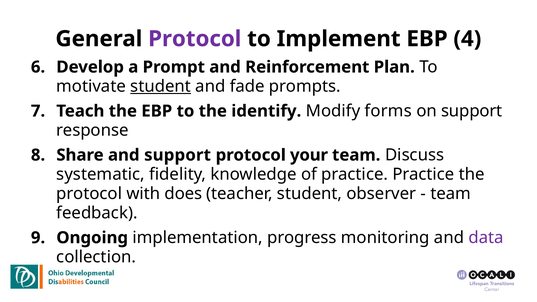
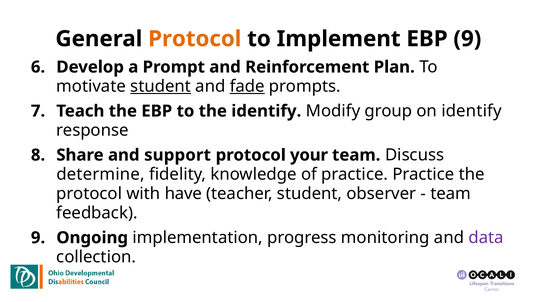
Protocol at (195, 39) colour: purple -> orange
EBP 4: 4 -> 9
fade underline: none -> present
forms: forms -> group
on support: support -> identify
systematic: systematic -> determine
does: does -> have
